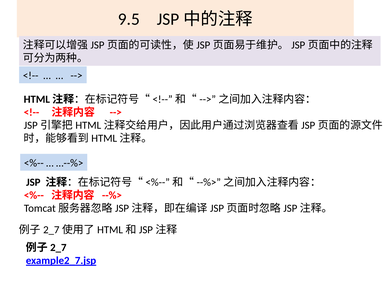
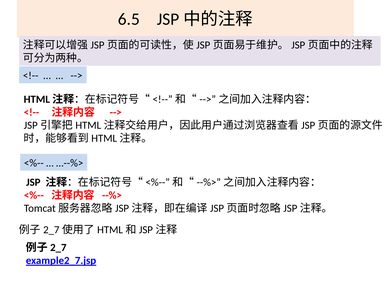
9.5: 9.5 -> 6.5
